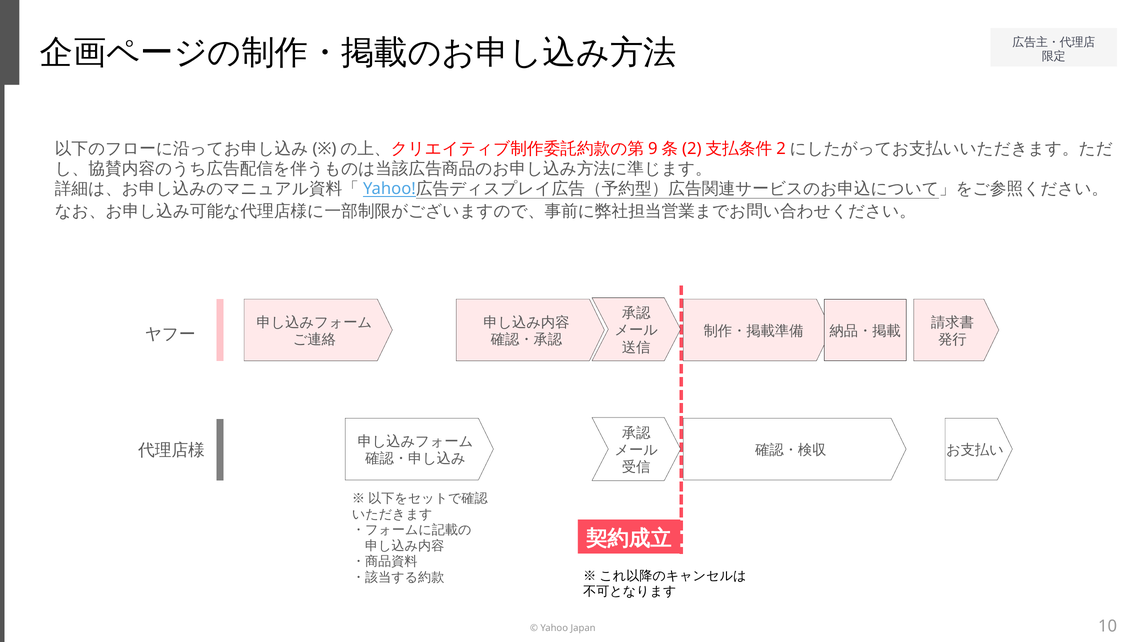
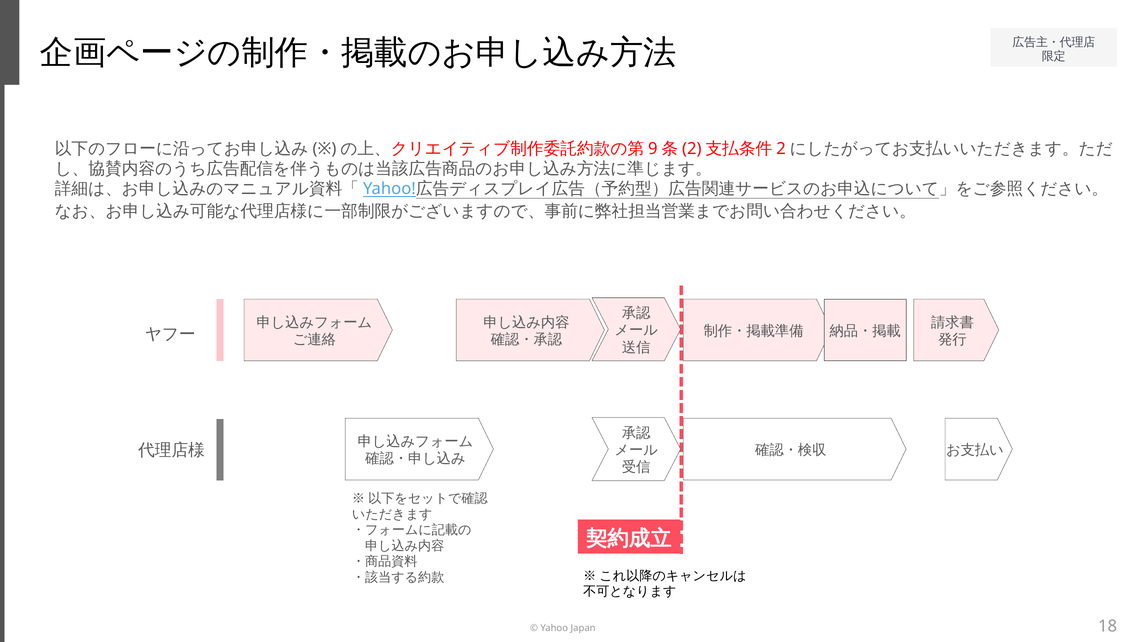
10: 10 -> 18
